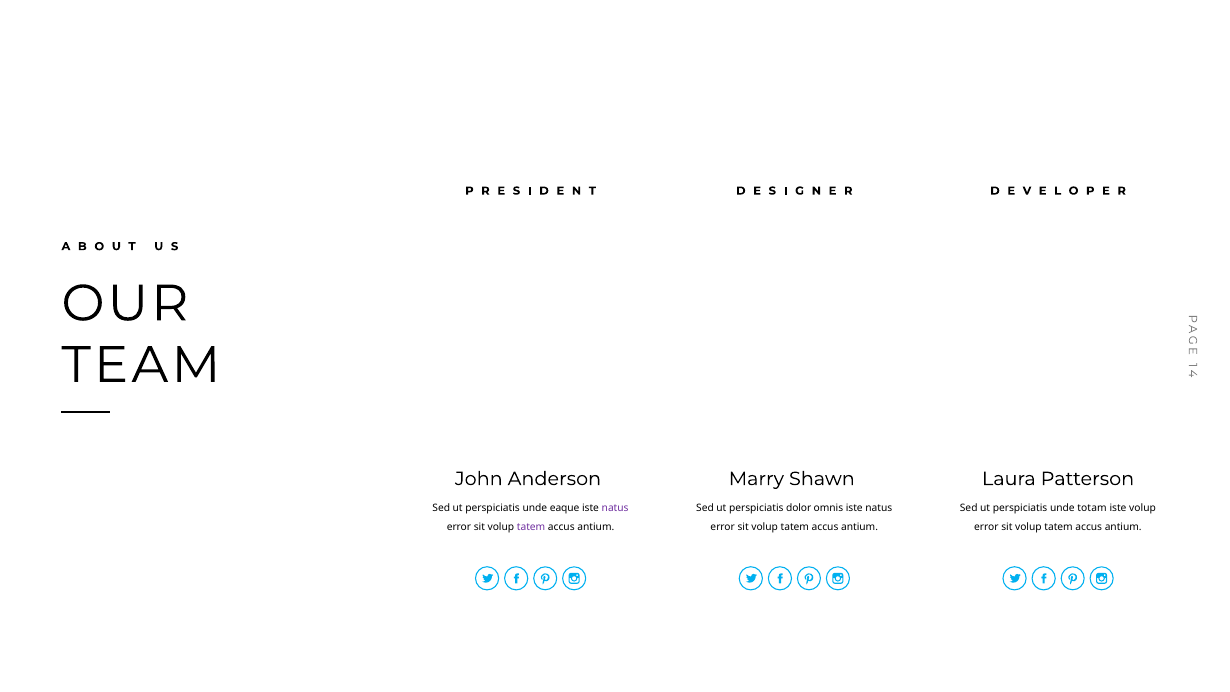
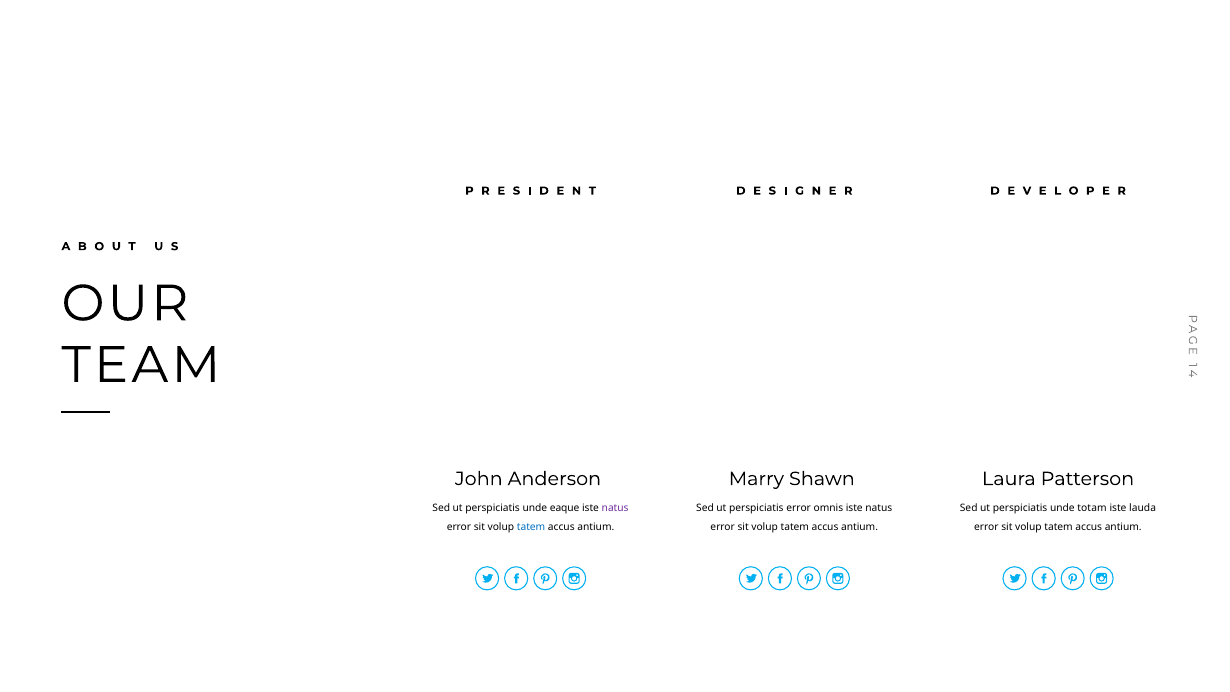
perspiciatis dolor: dolor -> error
iste volup: volup -> lauda
tatem at (531, 527) colour: purple -> blue
